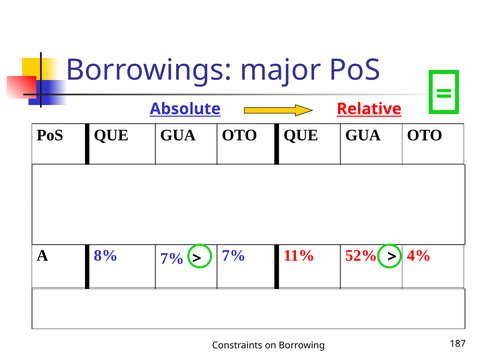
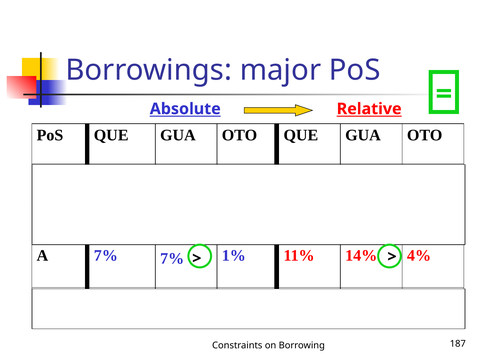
A 8%: 8% -> 7%
7% at (234, 255): 7% -> 1%
52%: 52% -> 14%
